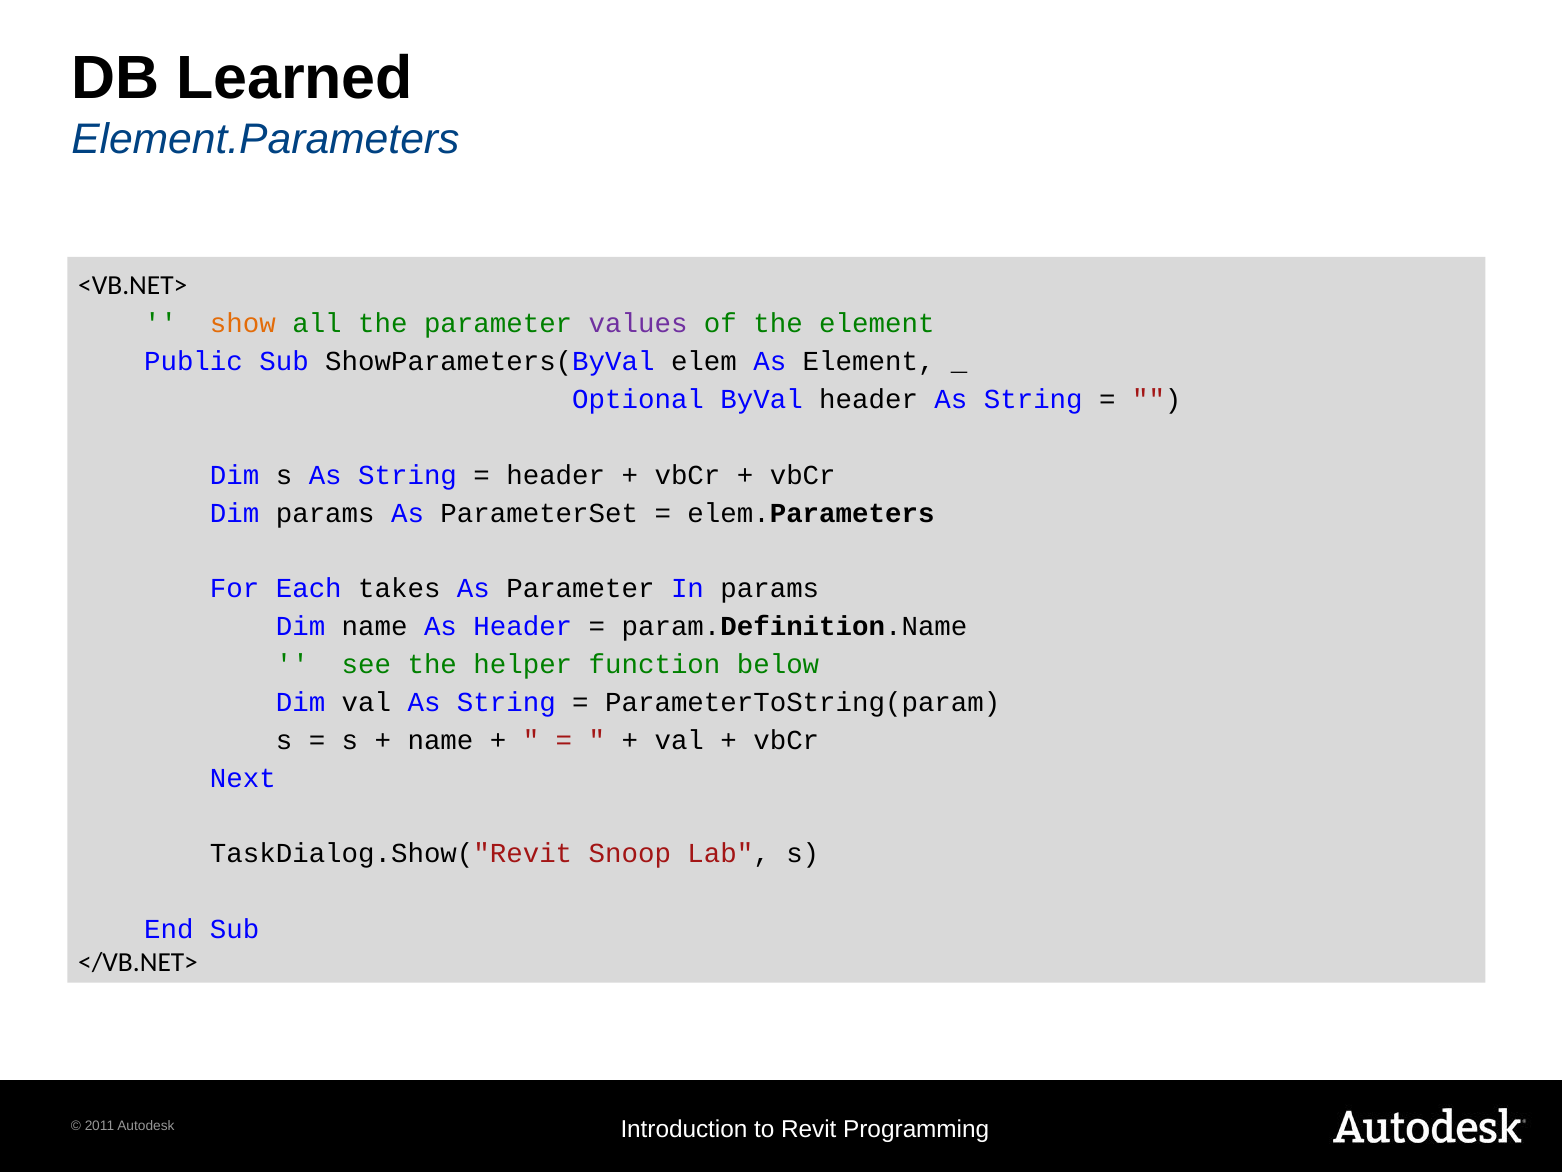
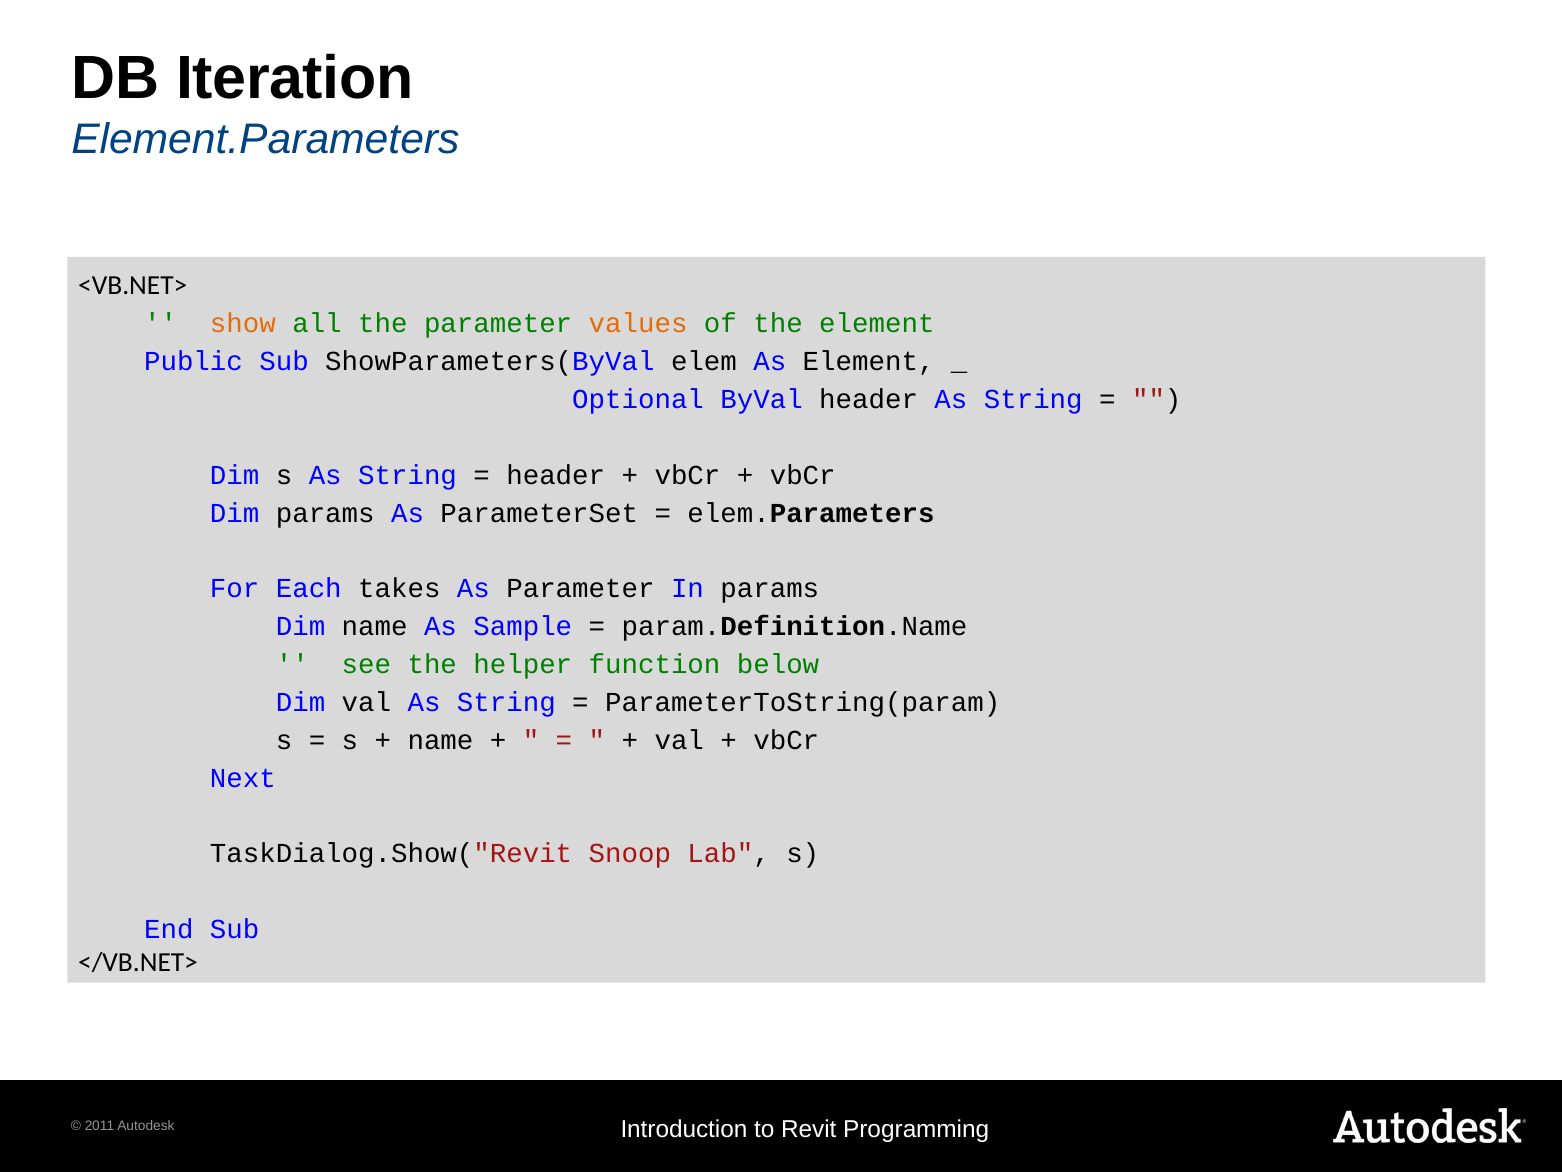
Learned: Learned -> Iteration
values colour: purple -> orange
As Header: Header -> Sample
